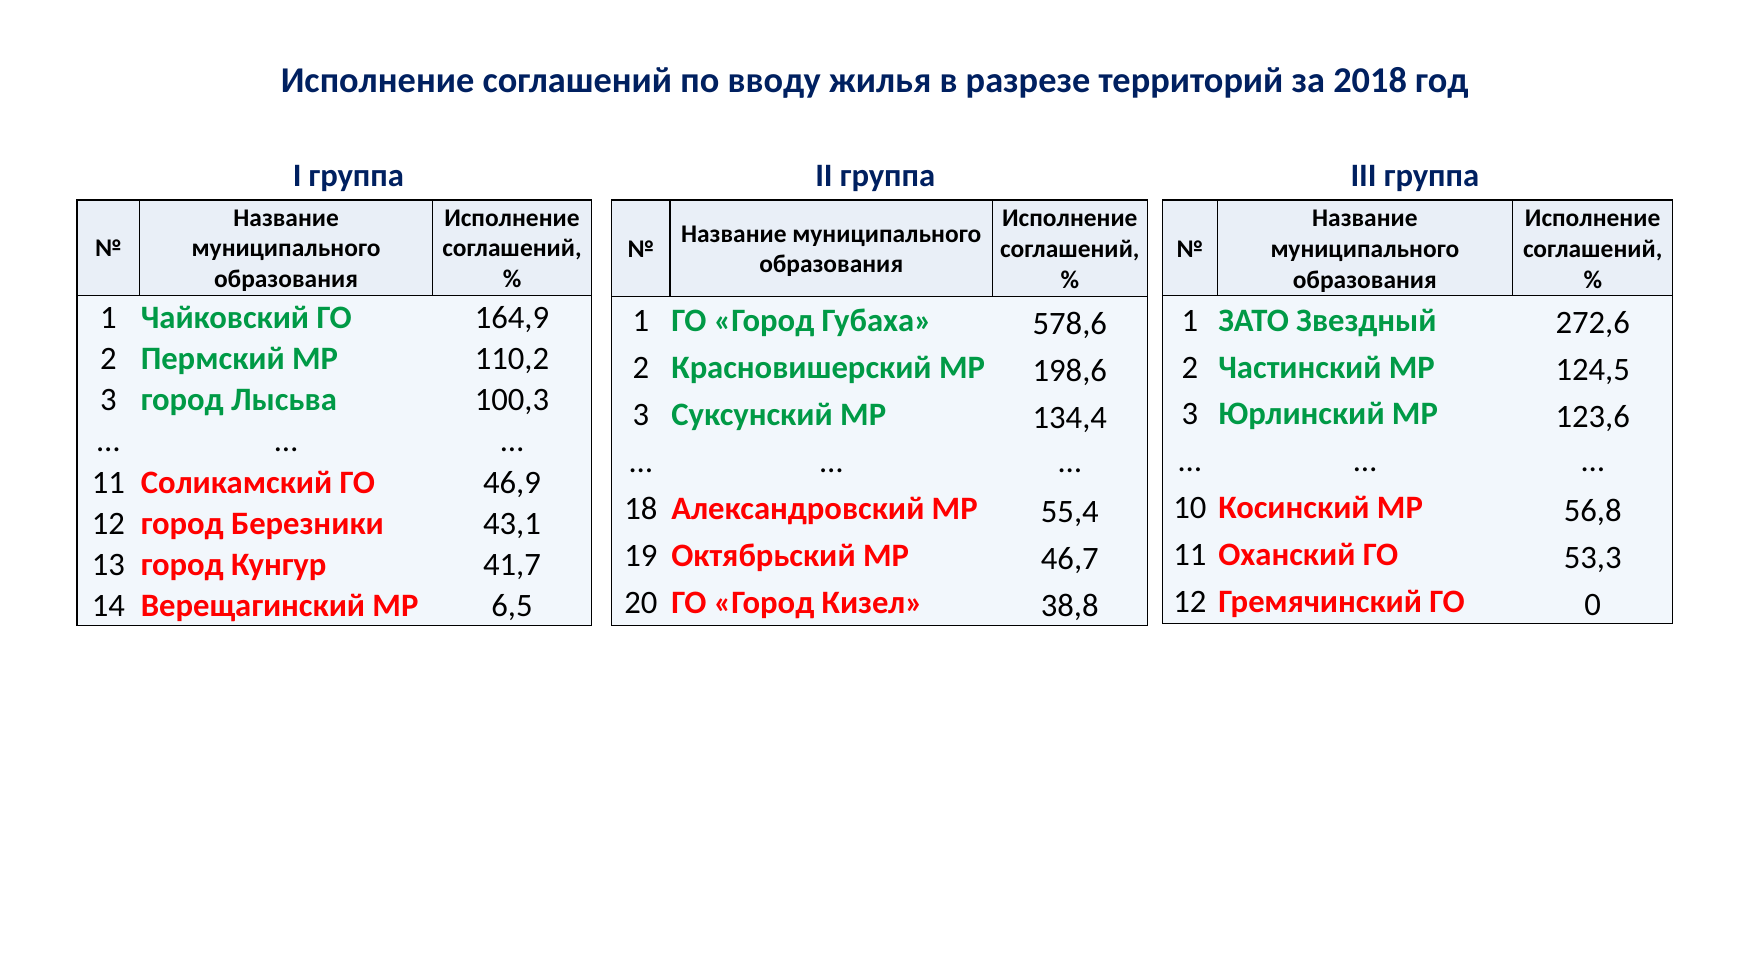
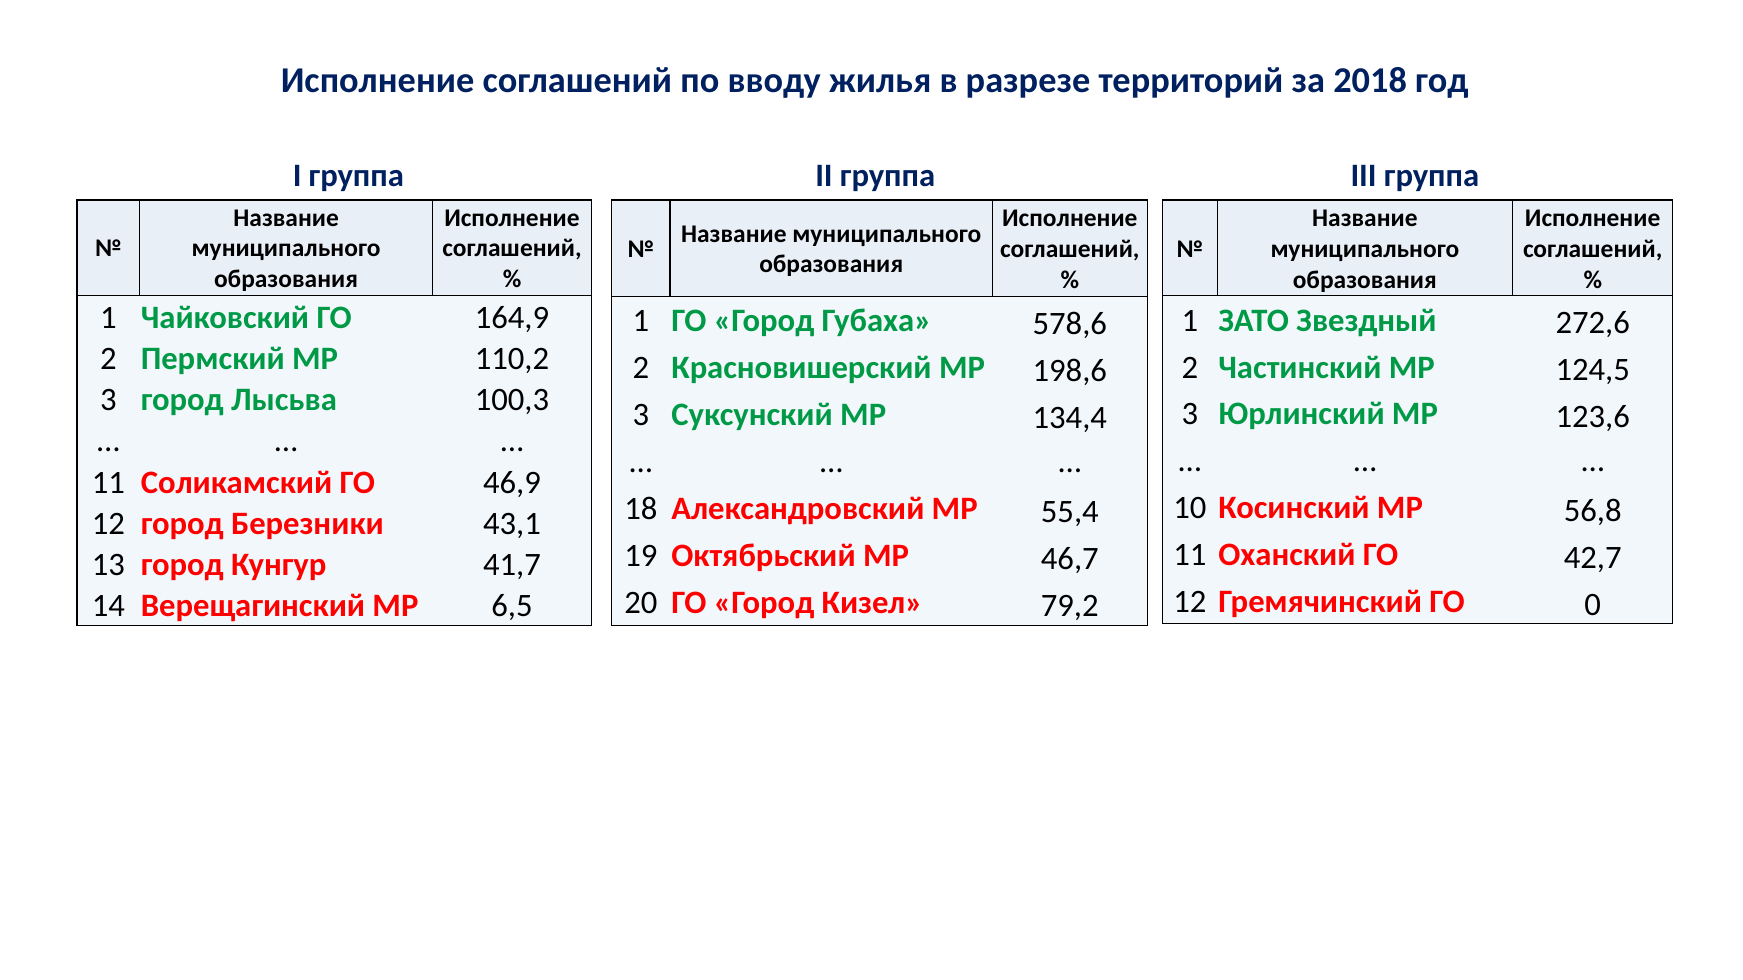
53,3: 53,3 -> 42,7
38,8: 38,8 -> 79,2
